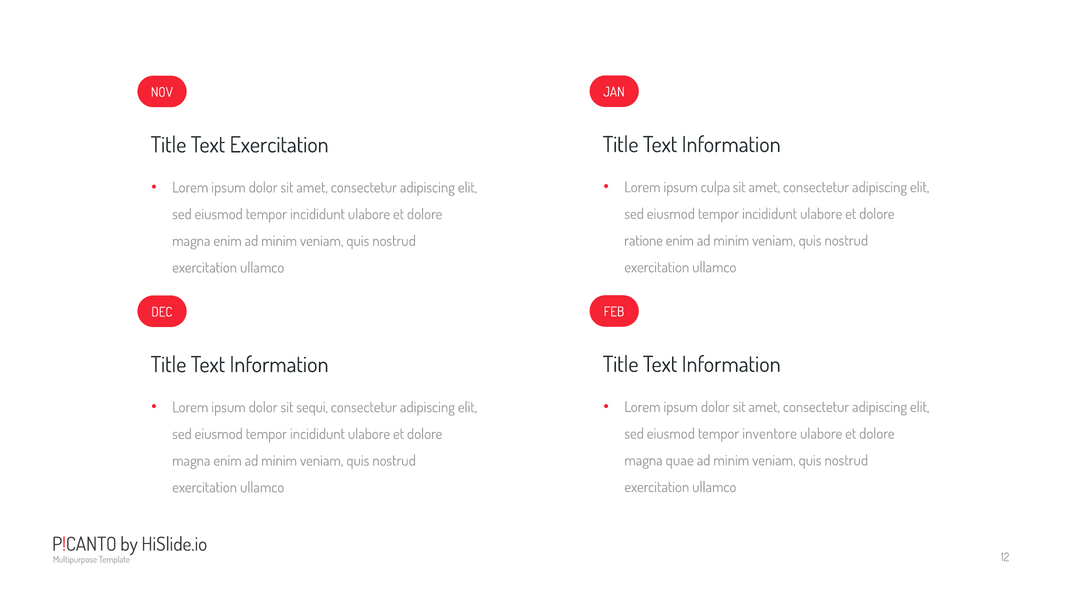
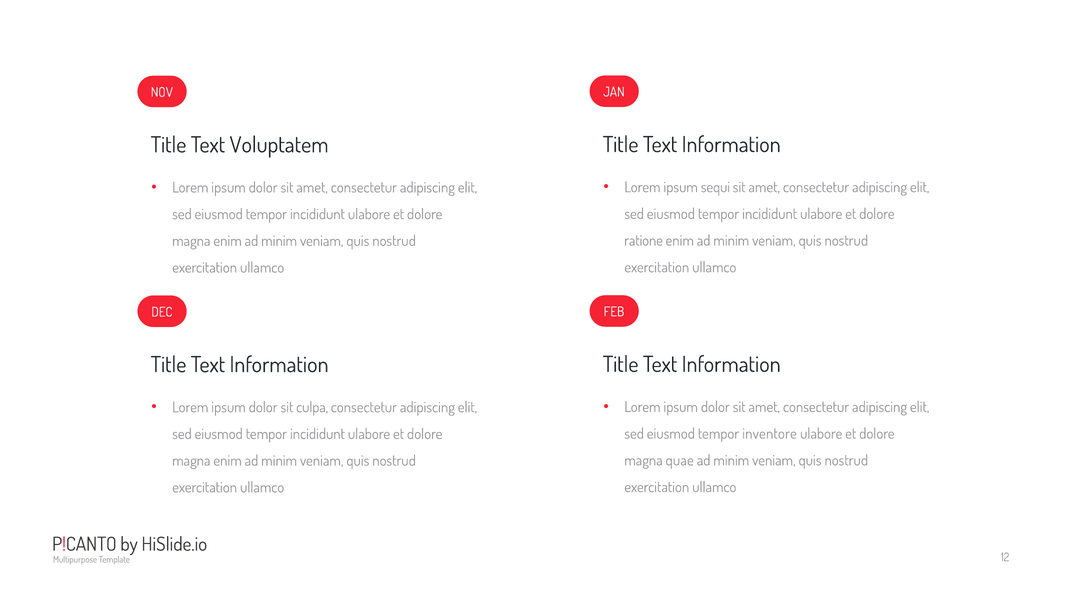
Text Exercitation: Exercitation -> Voluptatem
culpa: culpa -> sequi
sequi: sequi -> culpa
